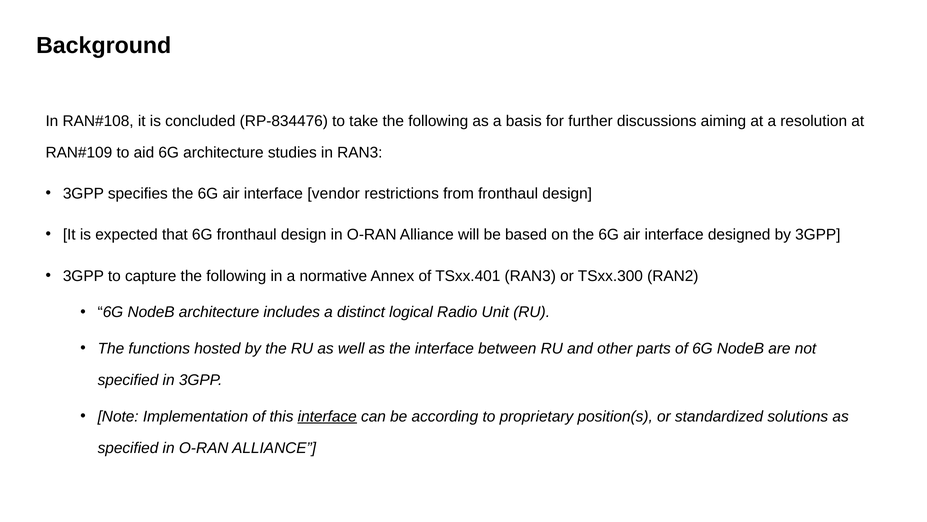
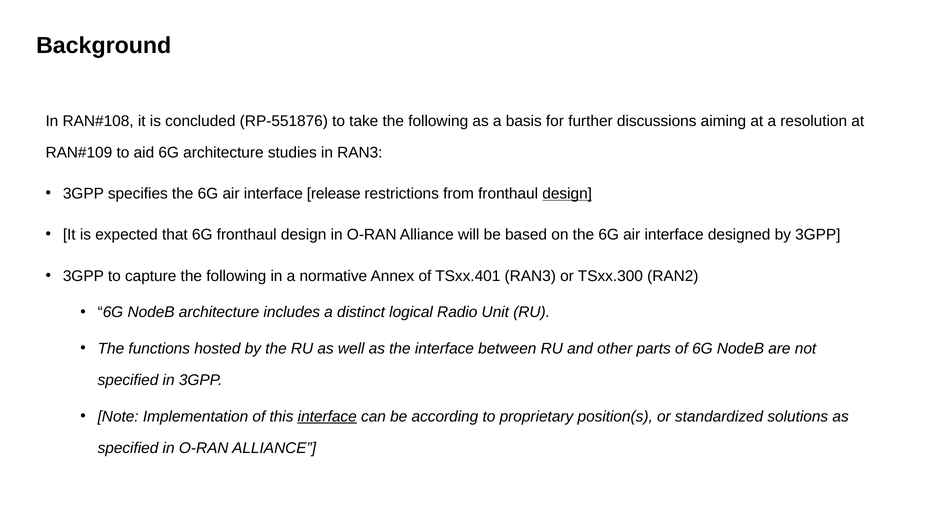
RP-834476: RP-834476 -> RP-551876
vendor: vendor -> release
design at (567, 193) underline: none -> present
